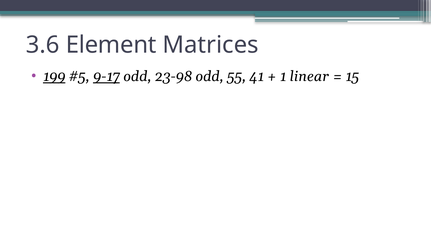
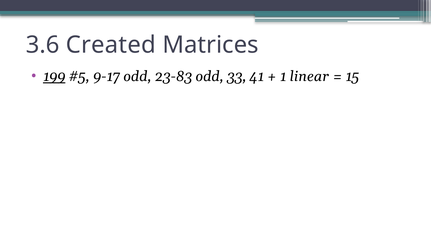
Element: Element -> Created
9-17 underline: present -> none
23-98: 23-98 -> 23-83
55: 55 -> 33
